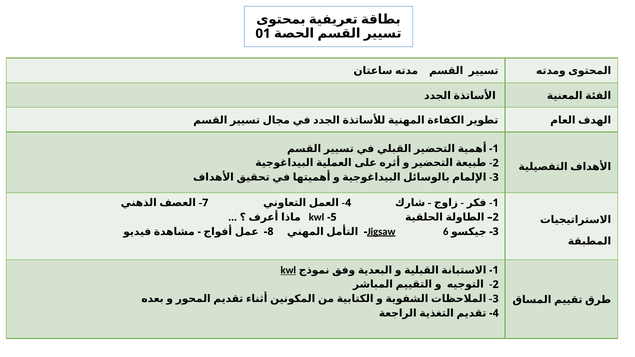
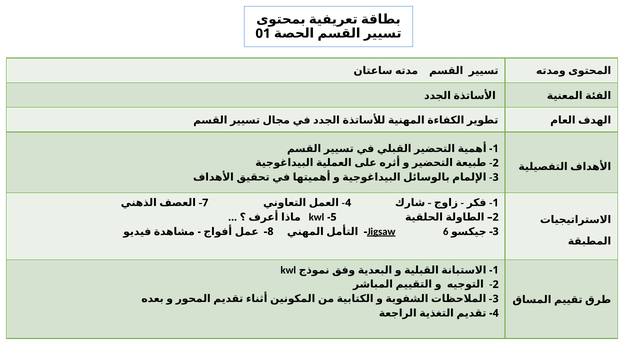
kwl at (288, 270) underline: present -> none
